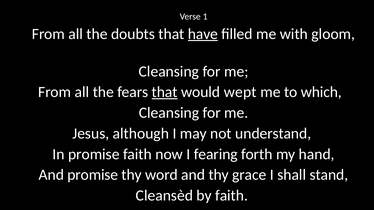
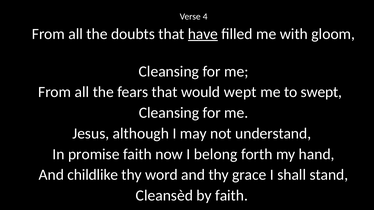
1: 1 -> 4
that at (165, 92) underline: present -> none
which: which -> swept
fearing: fearing -> belong
And promise: promise -> childlike
